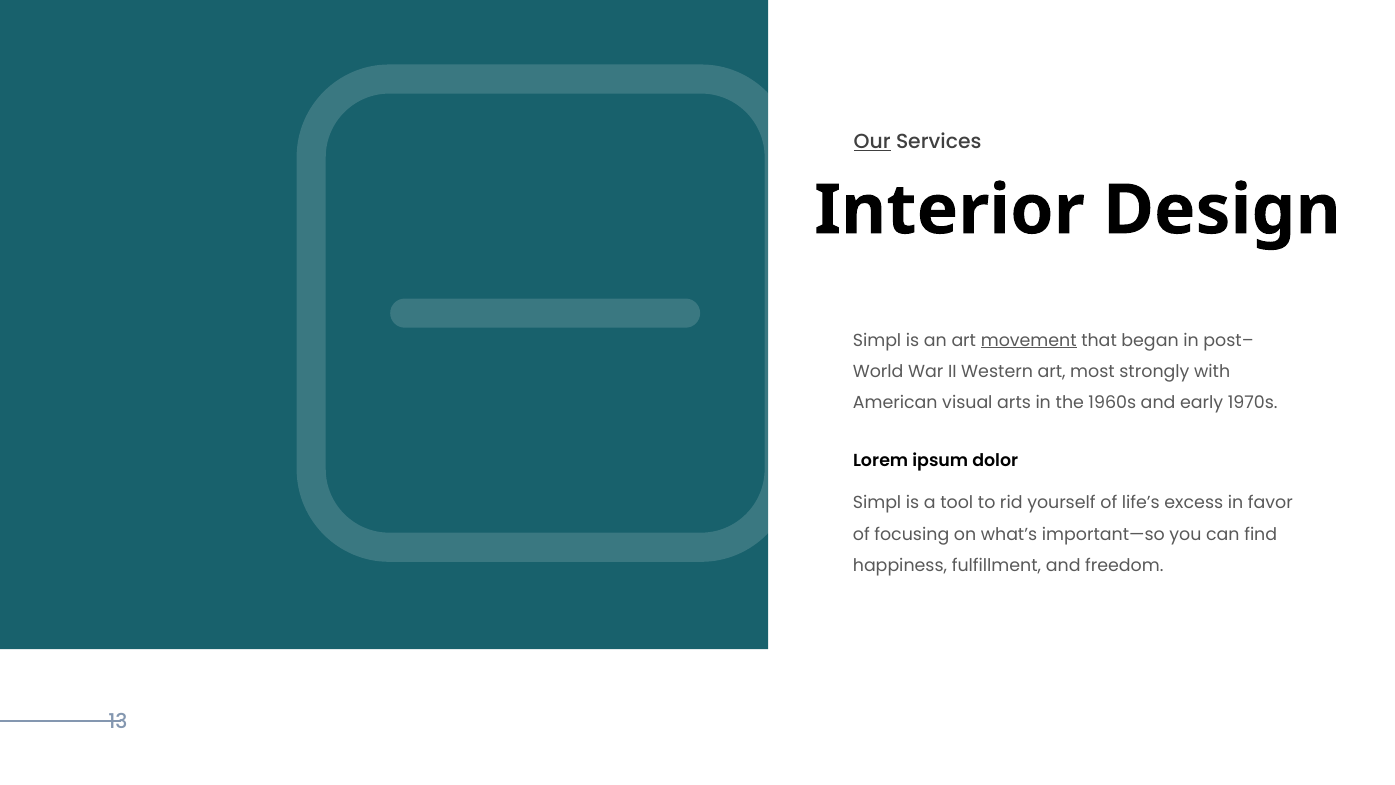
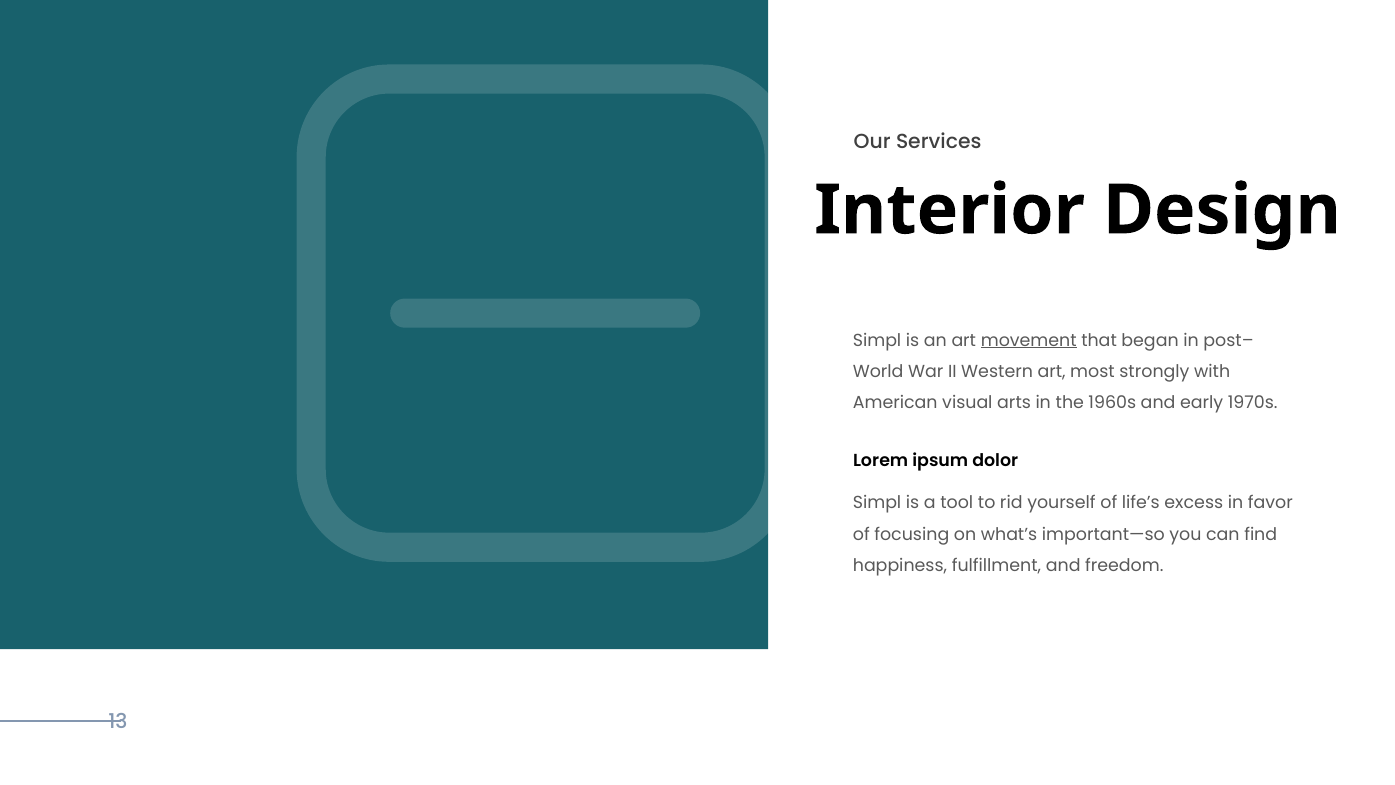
Our underline: present -> none
